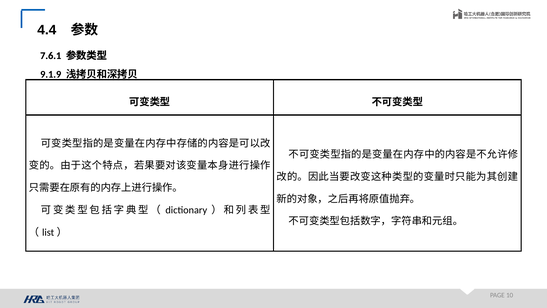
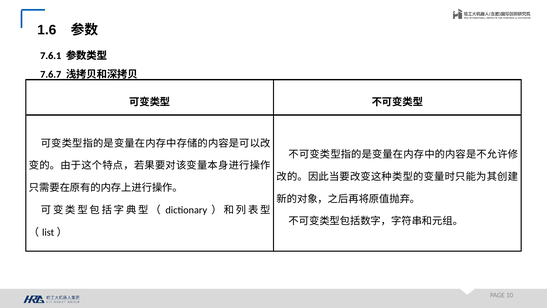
4.4: 4.4 -> 1.6
9.1.9: 9.1.9 -> 7.6.7
